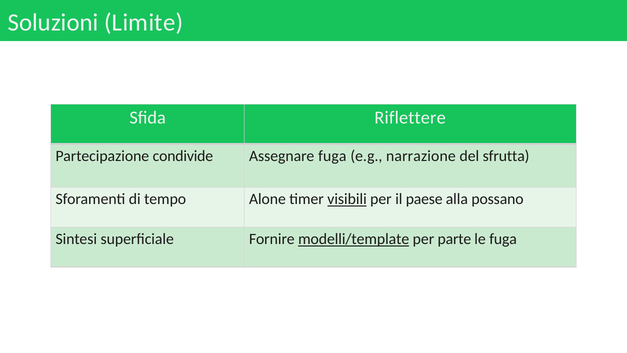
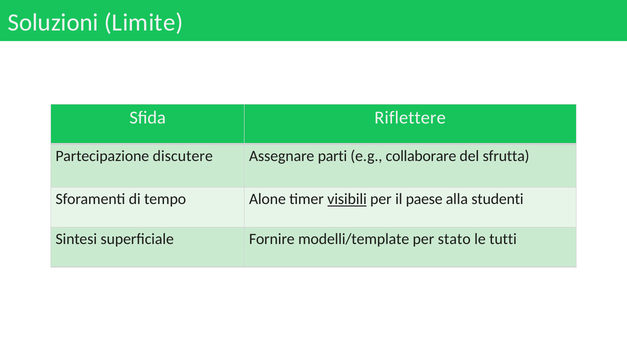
condivide: condivide -> discutere
Assegnare fuga: fuga -> parti
narrazione: narrazione -> collaborare
possano: possano -> studenti
modelli/template underline: present -> none
parte: parte -> stato
le fuga: fuga -> tutti
